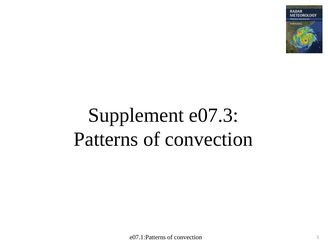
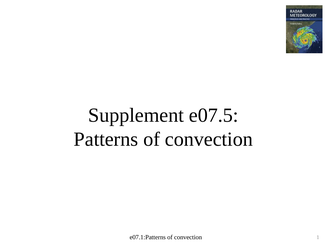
e07.3: e07.3 -> e07.5
